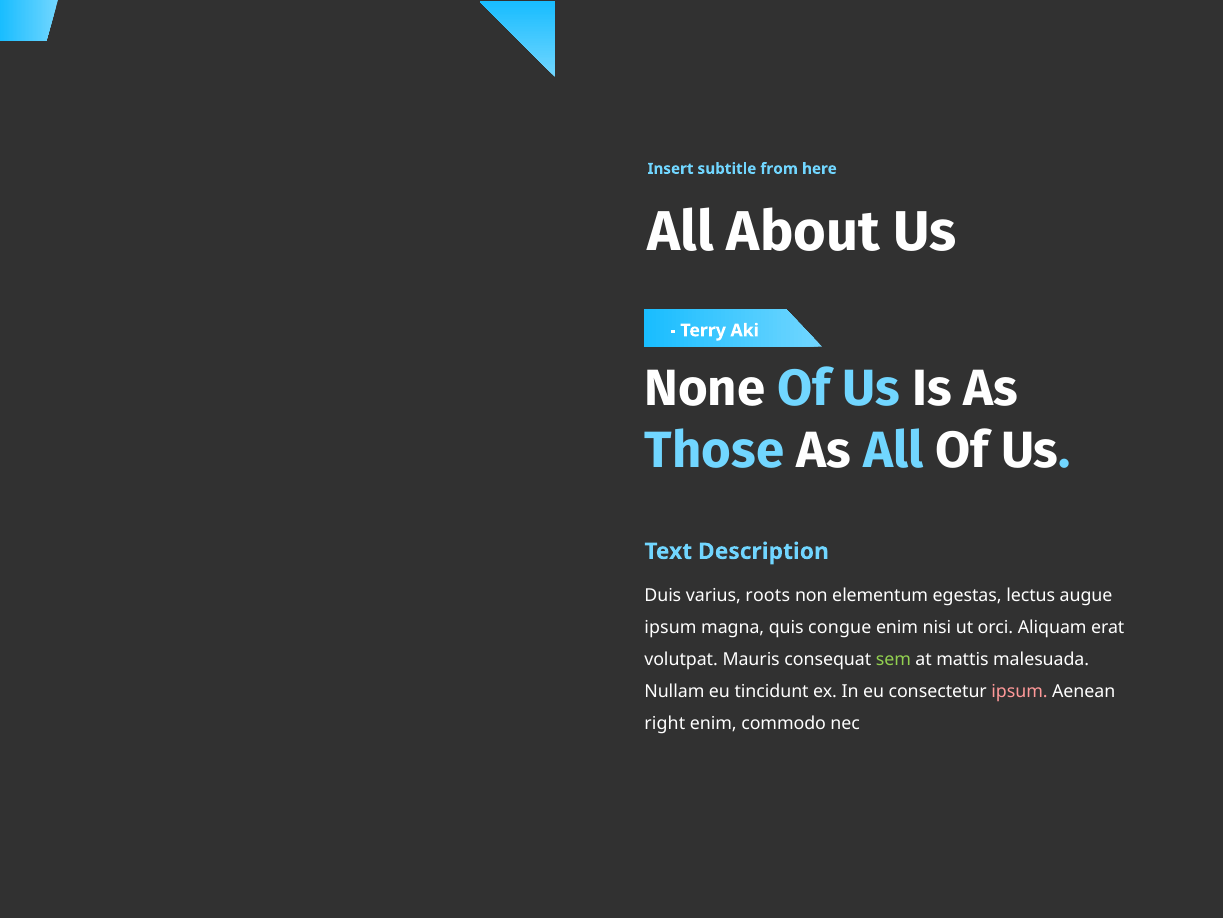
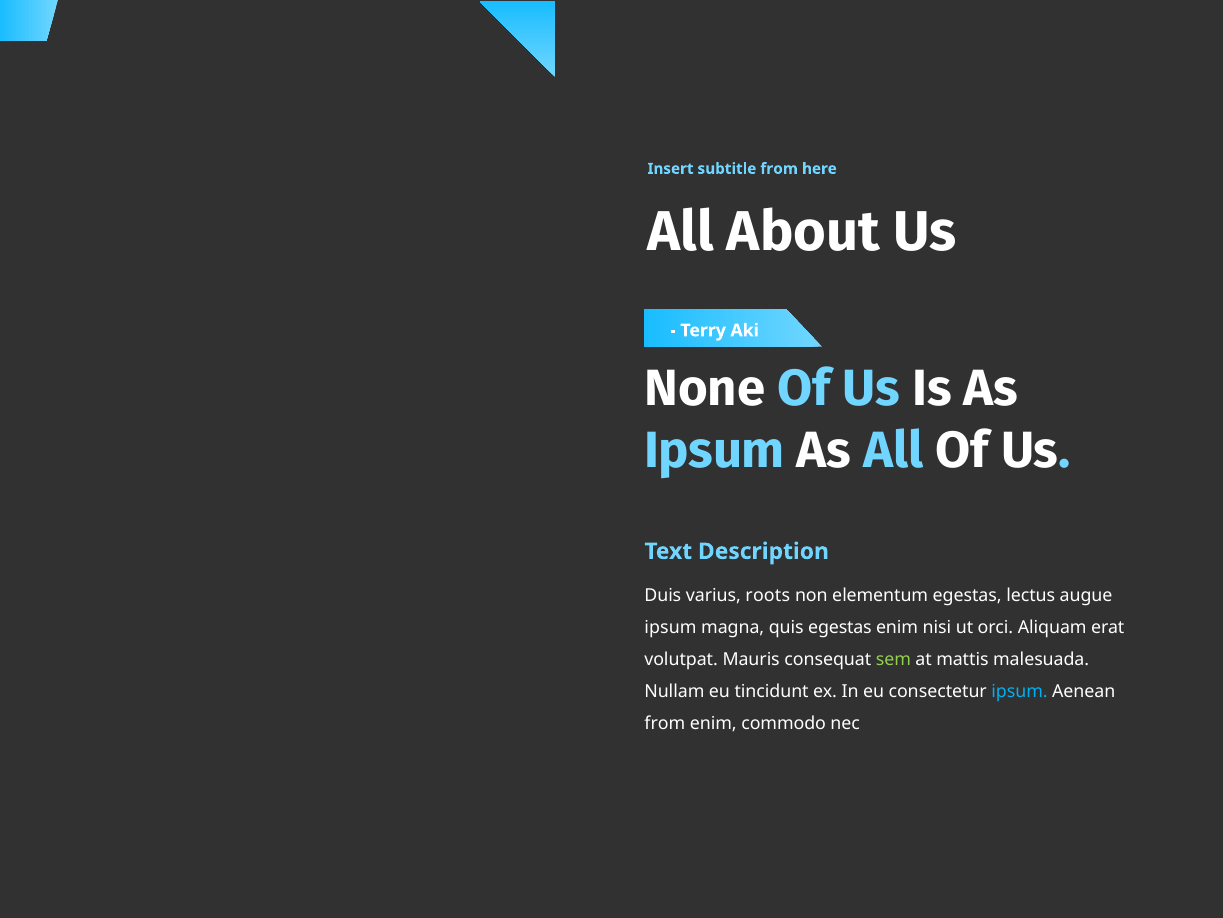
Those at (714, 450): Those -> Ipsum
quis congue: congue -> egestas
ipsum at (1020, 691) colour: pink -> light blue
right at (665, 723): right -> from
